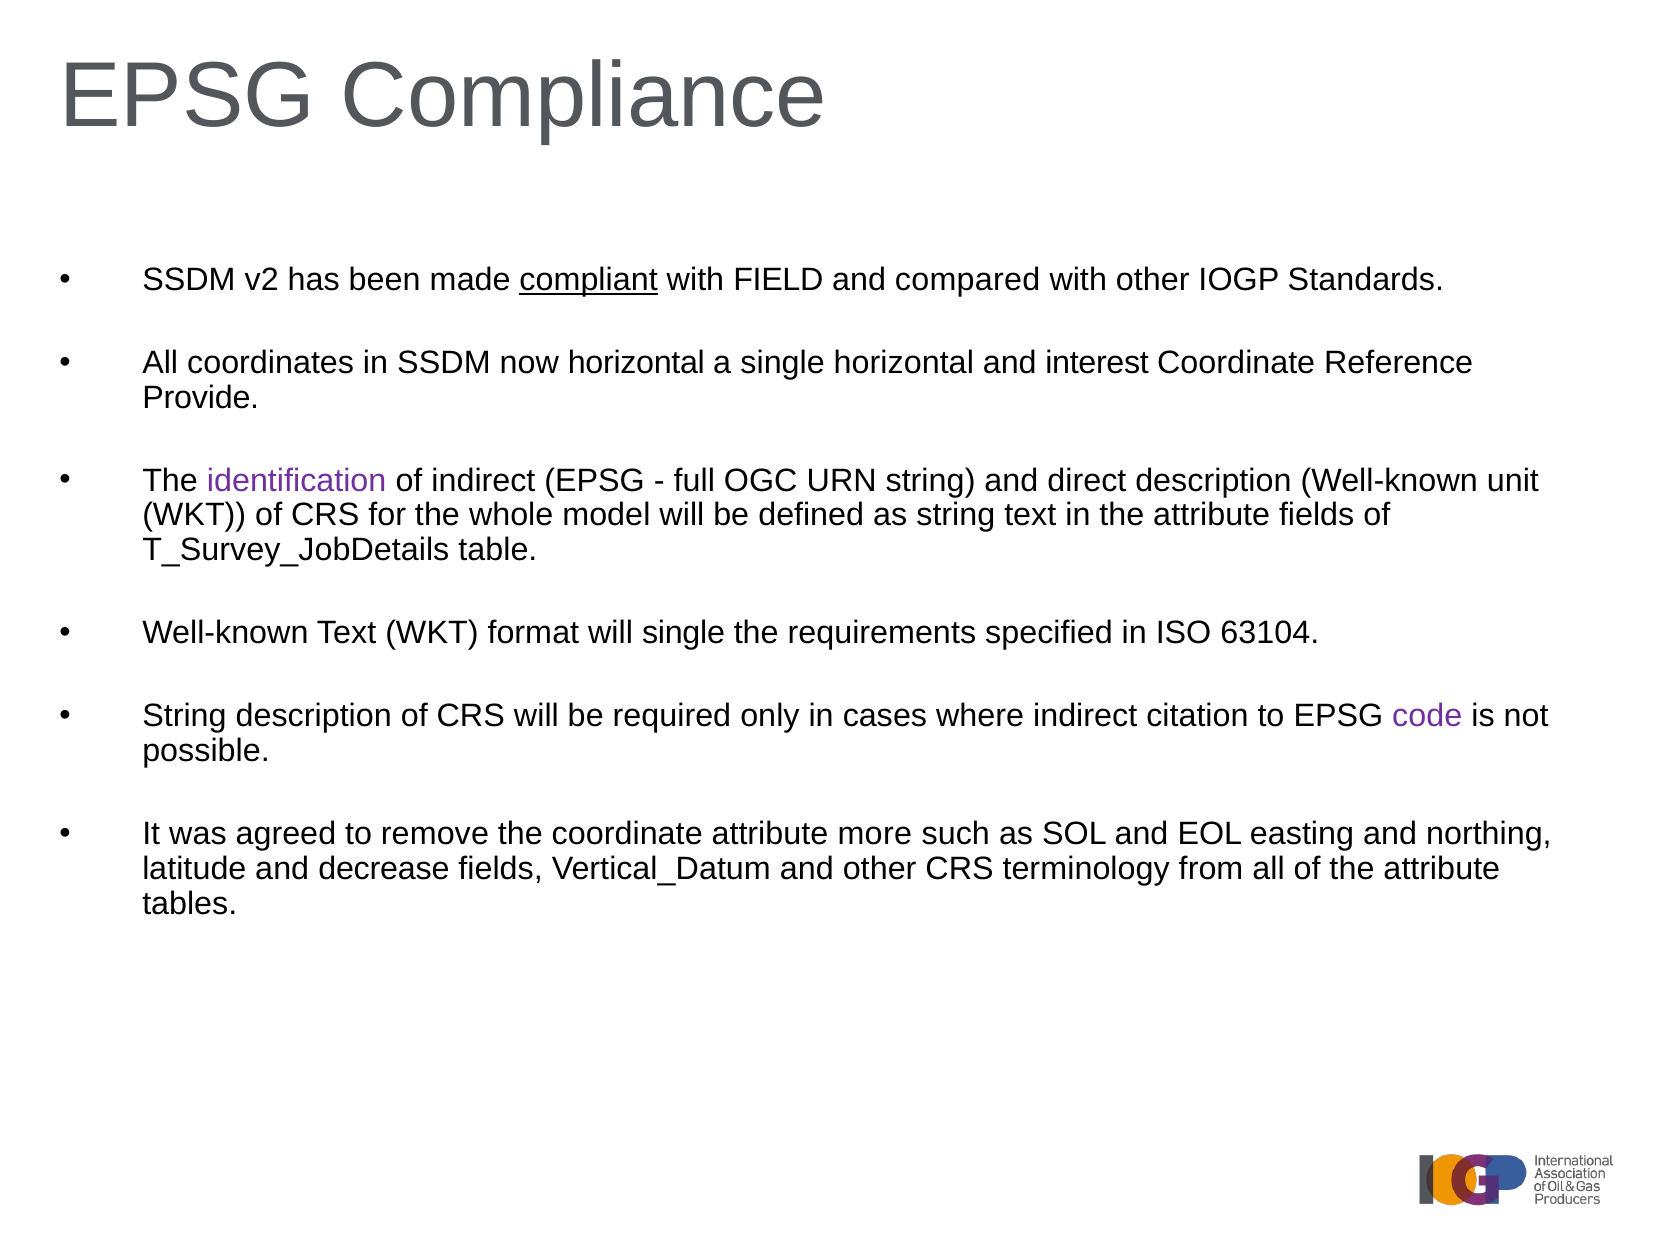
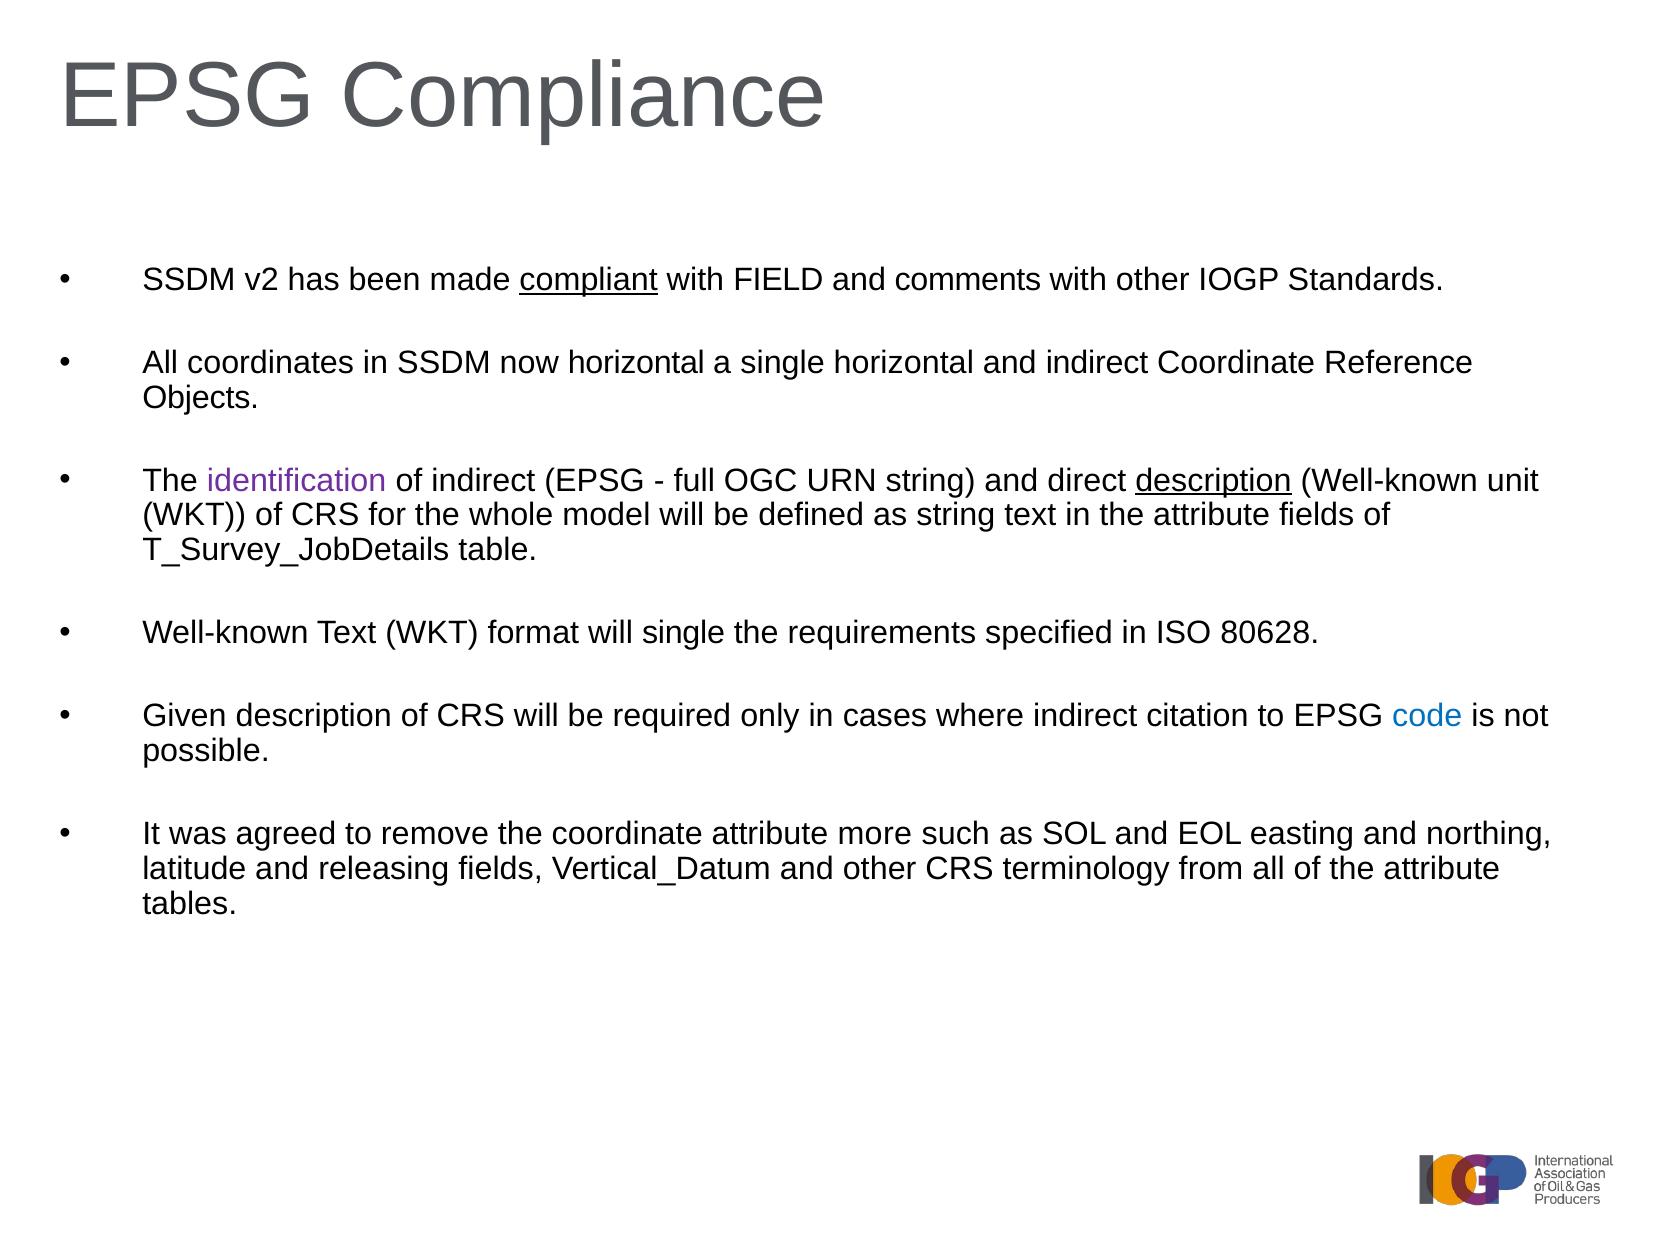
compared: compared -> comments
and interest: interest -> indirect
Provide: Provide -> Objects
description at (1213, 480) underline: none -> present
63104: 63104 -> 80628
String at (184, 716): String -> Given
code colour: purple -> blue
decrease: decrease -> releasing
